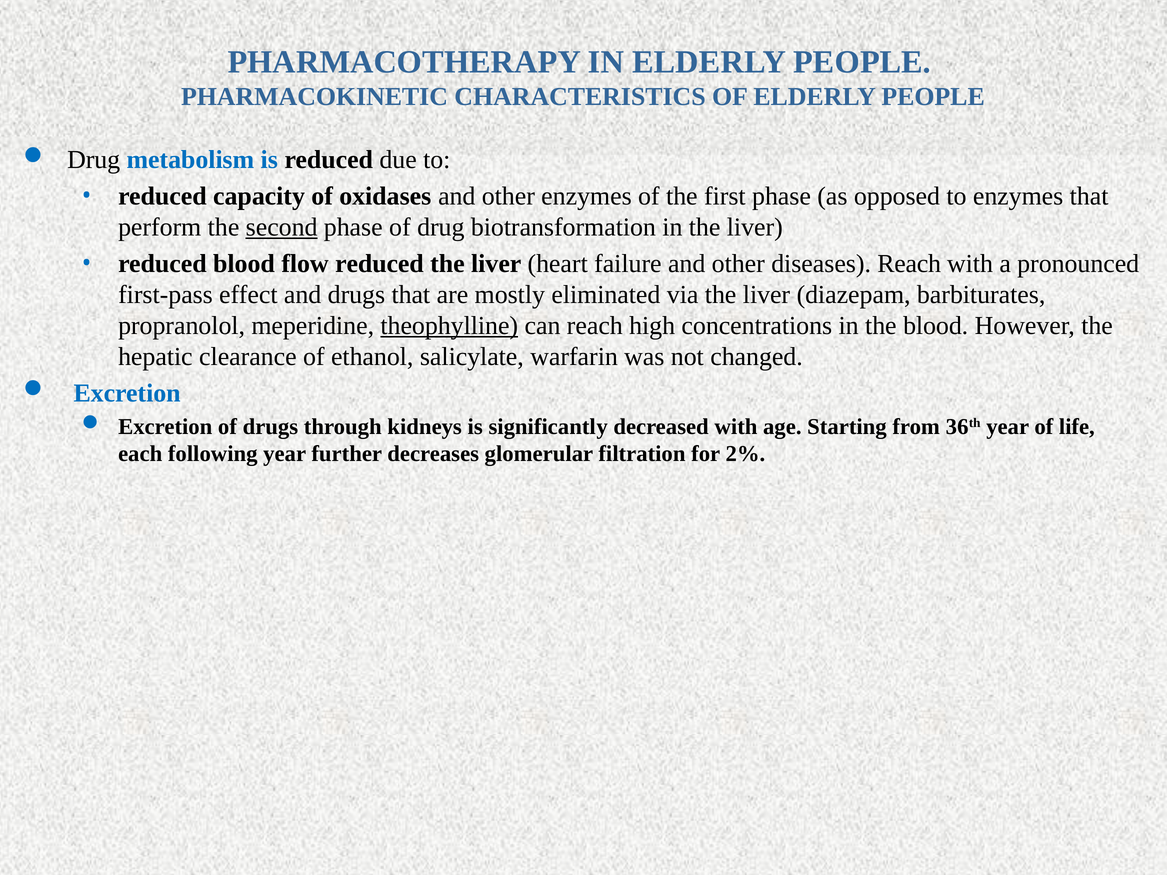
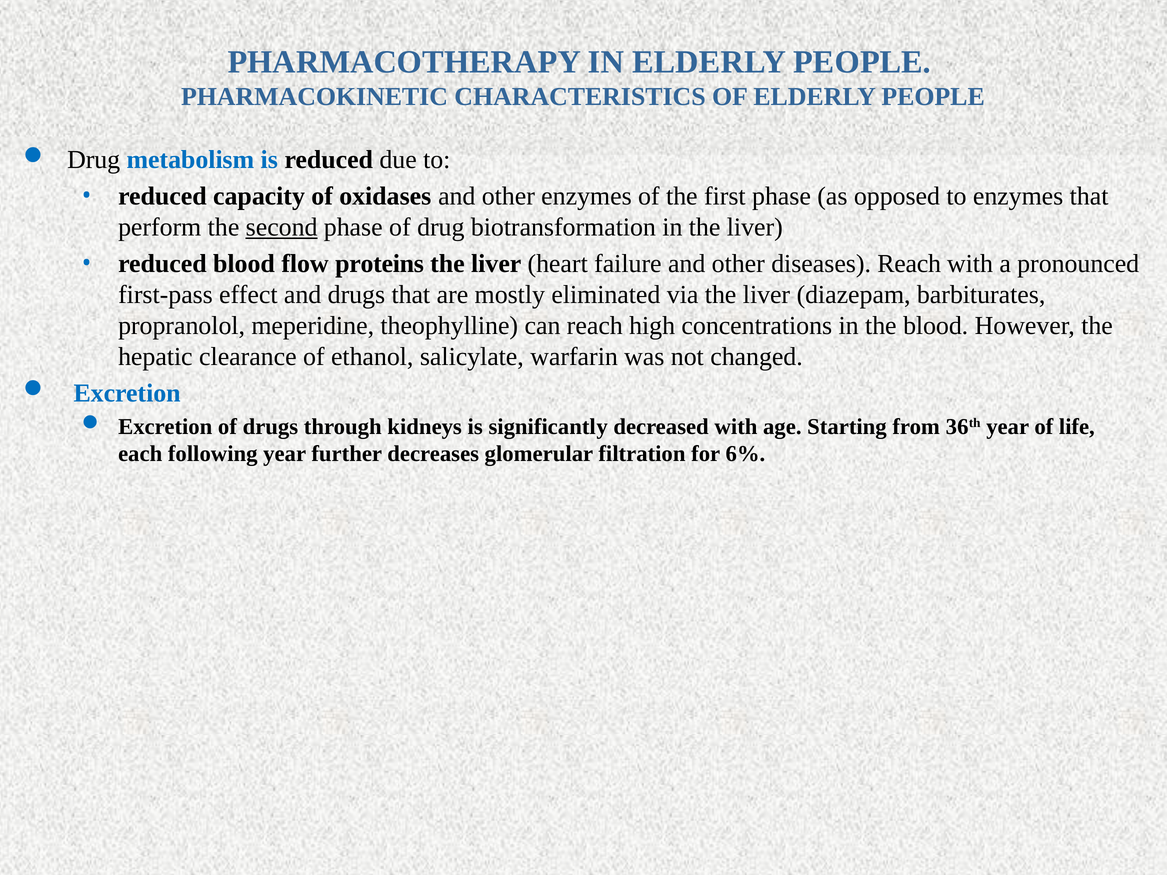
flow reduced: reduced -> proteins
theophylline underline: present -> none
2%: 2% -> 6%
